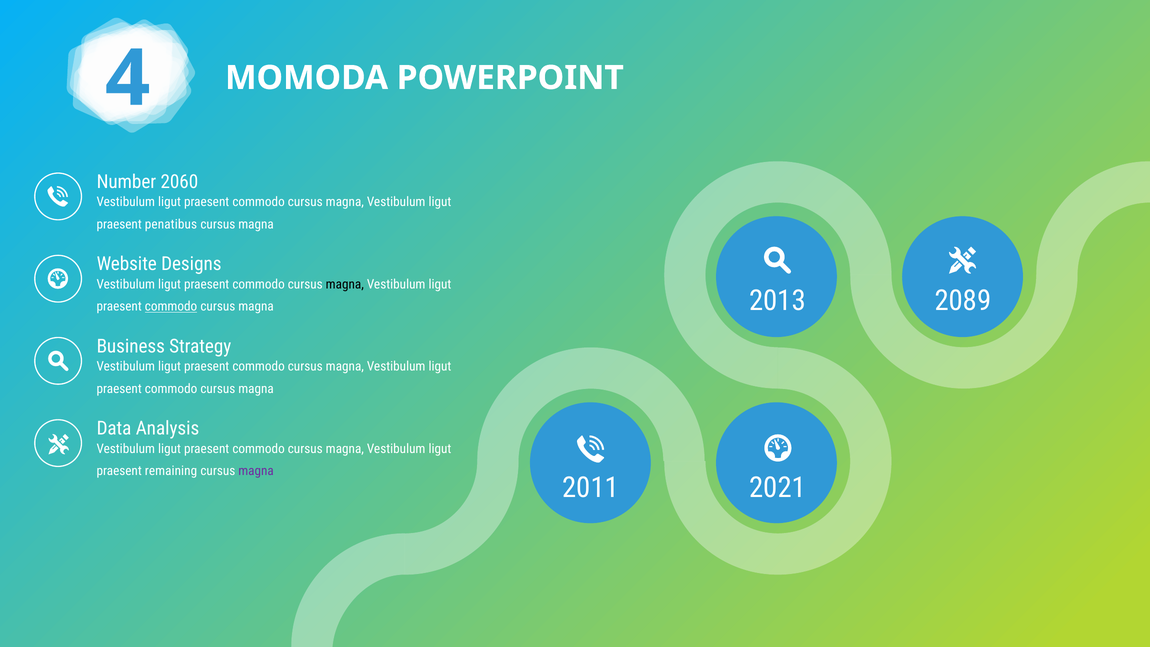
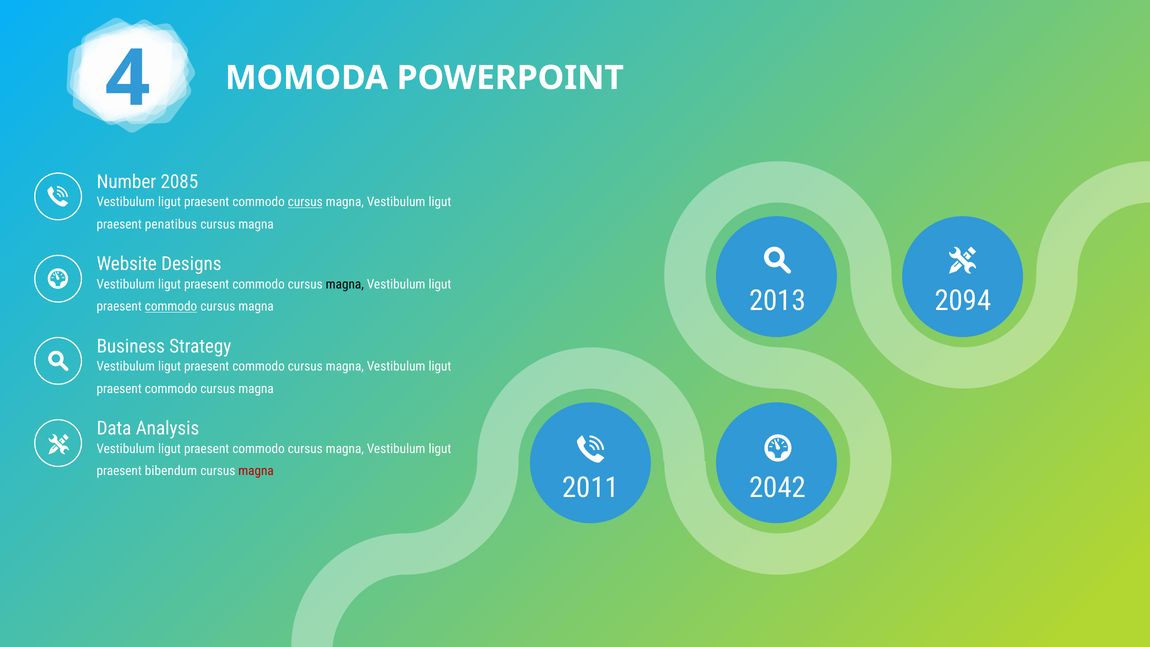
2060: 2060 -> 2085
cursus at (305, 202) underline: none -> present
2089: 2089 -> 2094
remaining: remaining -> bibendum
magna at (256, 471) colour: purple -> red
2021: 2021 -> 2042
